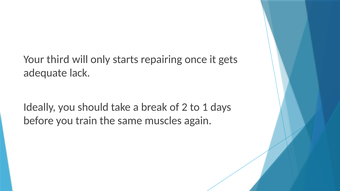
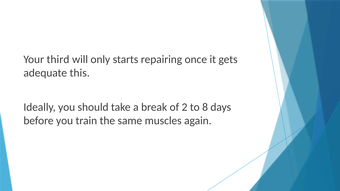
lack: lack -> this
1: 1 -> 8
